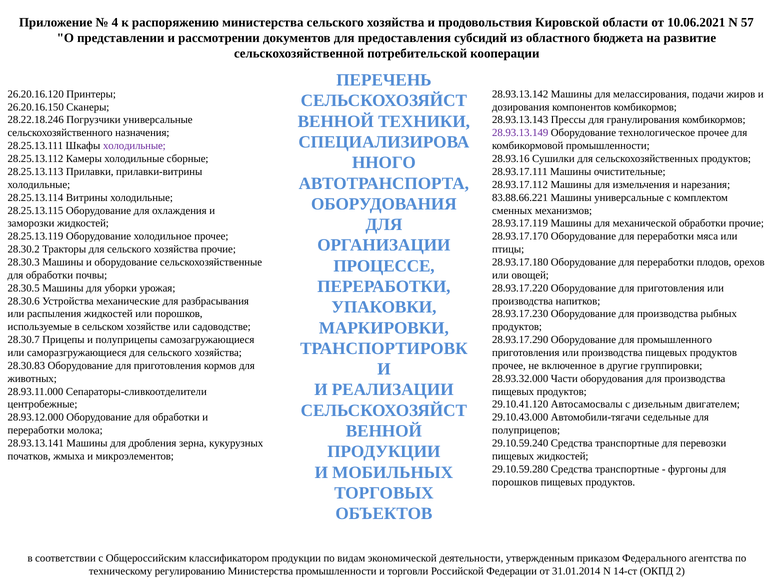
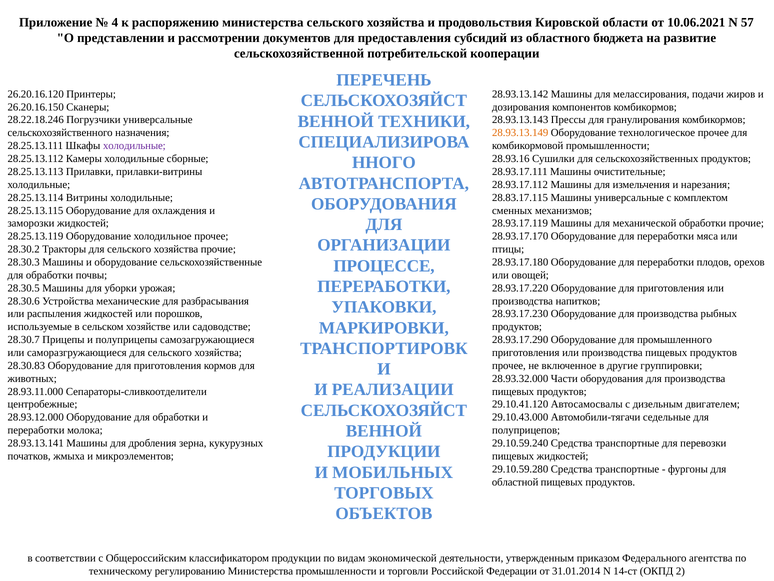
28.93.13.149 colour: purple -> orange
83.88.66.221: 83.88.66.221 -> 28.83.17.115
порошков at (515, 482): порошков -> областной
